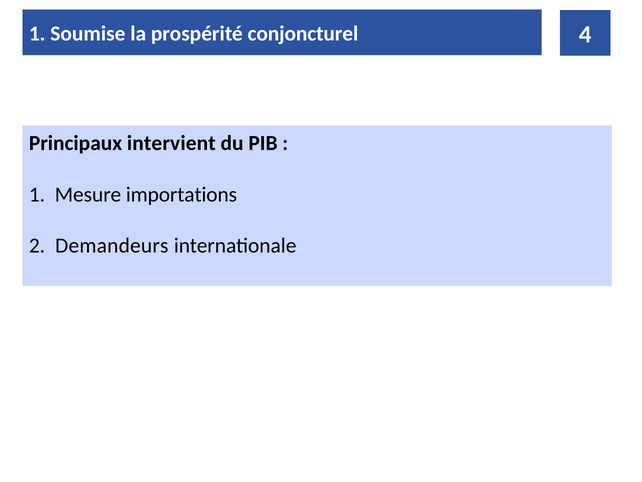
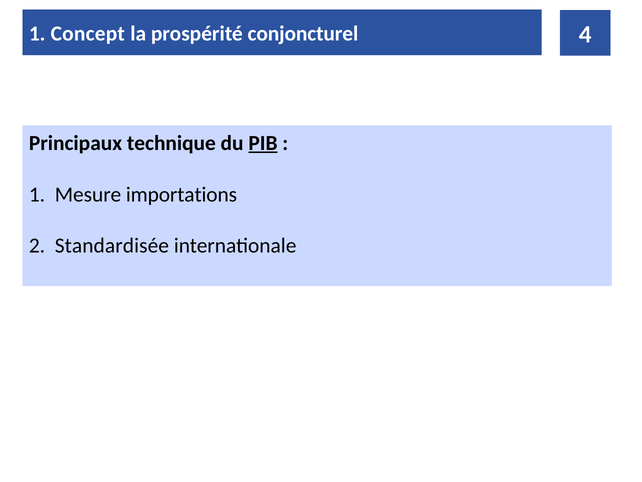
Soumise: Soumise -> Concept
intervient: intervient -> technique
PIB underline: none -> present
Demandeurs: Demandeurs -> Standardisée
